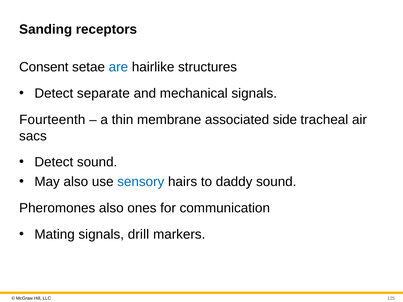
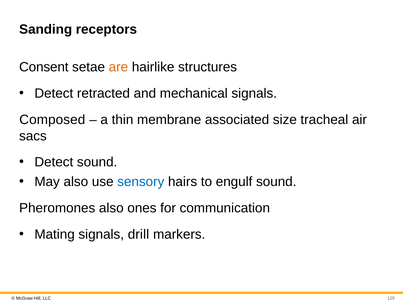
are colour: blue -> orange
separate: separate -> retracted
Fourteenth: Fourteenth -> Composed
side: side -> size
daddy: daddy -> engulf
